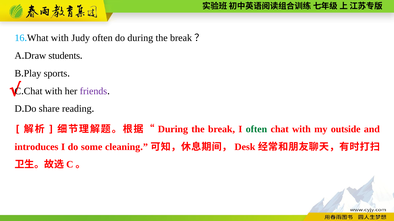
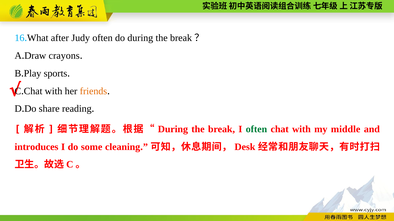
with at (60, 38): with -> after
students: students -> crayons
friends colour: purple -> orange
outside: outside -> middle
